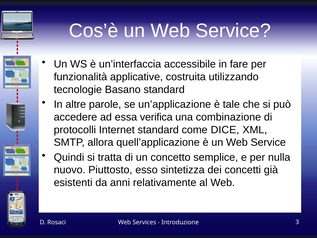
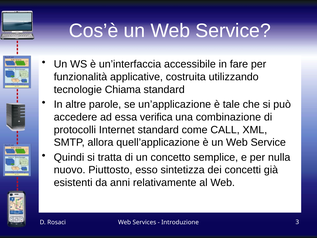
Basano: Basano -> Chiama
DICE: DICE -> CALL
